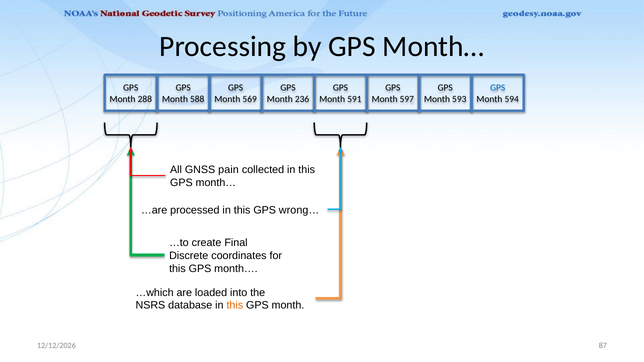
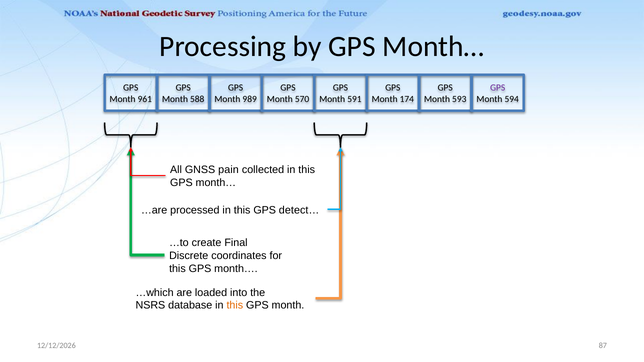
GPS at (498, 88) colour: blue -> purple
288: 288 -> 961
569: 569 -> 989
236: 236 -> 570
597: 597 -> 174
wrong…: wrong… -> detect…
